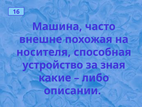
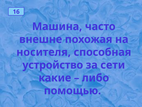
зная: зная -> сети
описании: описании -> помощью
